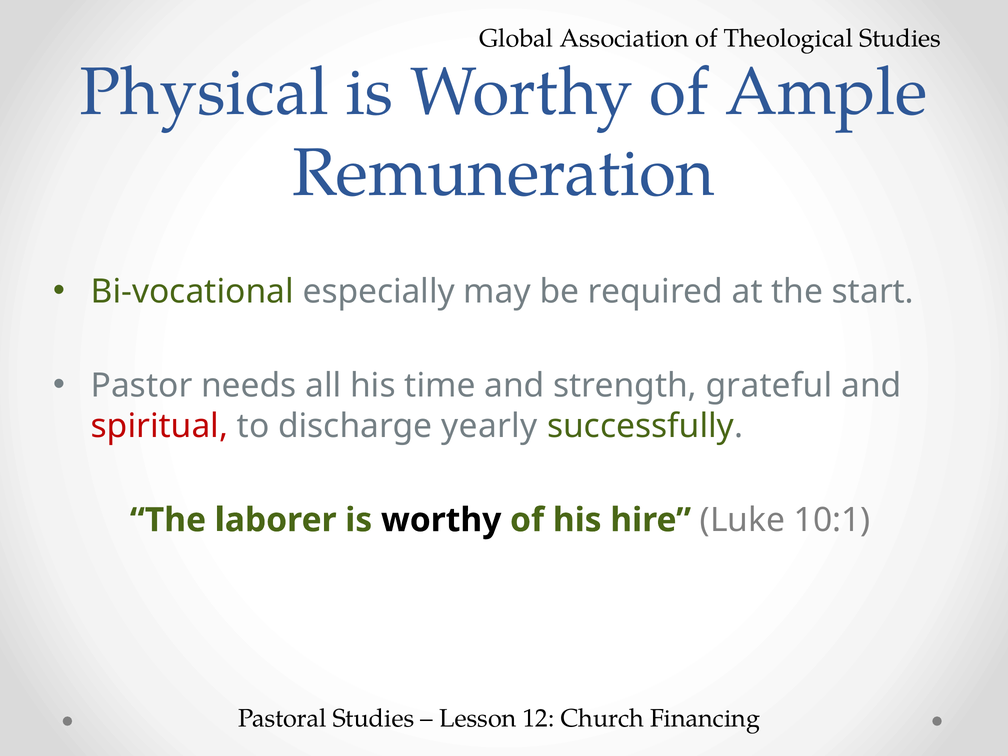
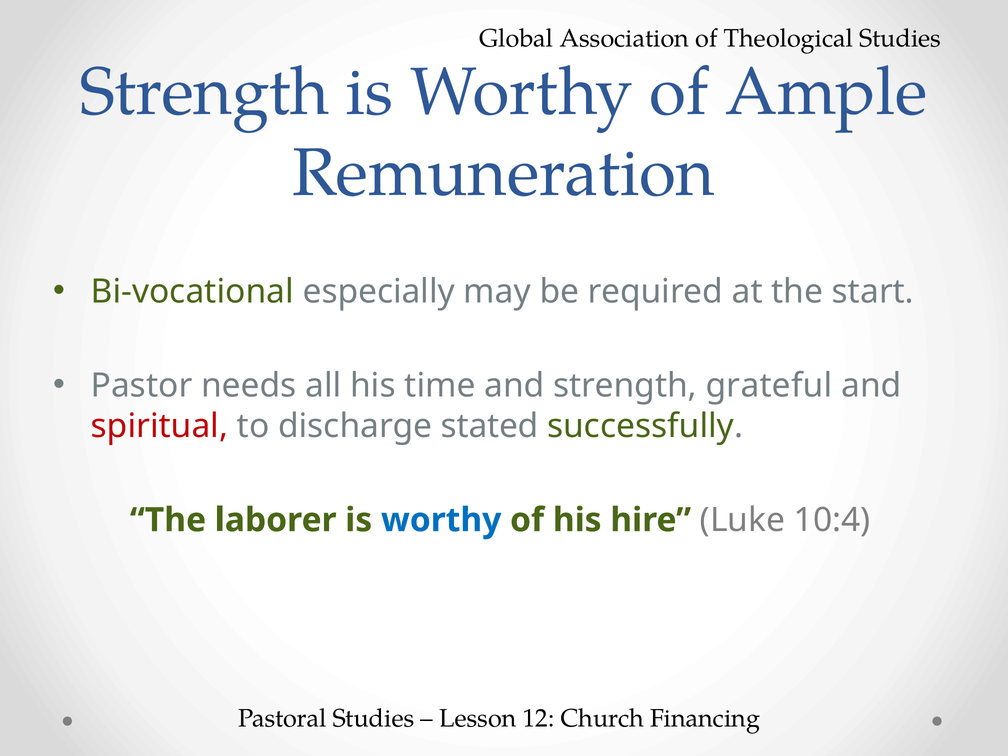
Physical at (204, 92): Physical -> Strength
yearly: yearly -> stated
worthy at (441, 520) colour: black -> blue
10:1: 10:1 -> 10:4
